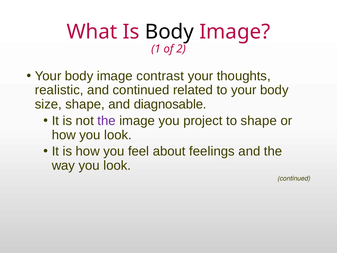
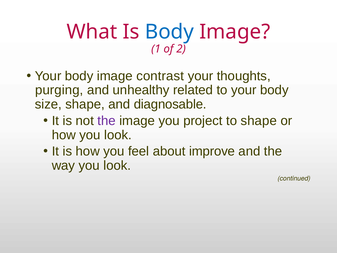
Body at (169, 32) colour: black -> blue
realistic: realistic -> purging
and continued: continued -> unhealthy
feelings: feelings -> improve
